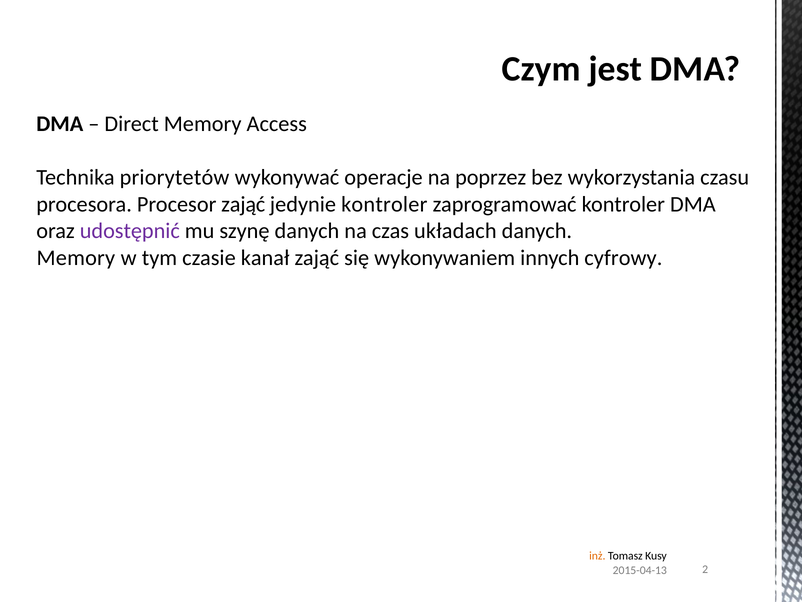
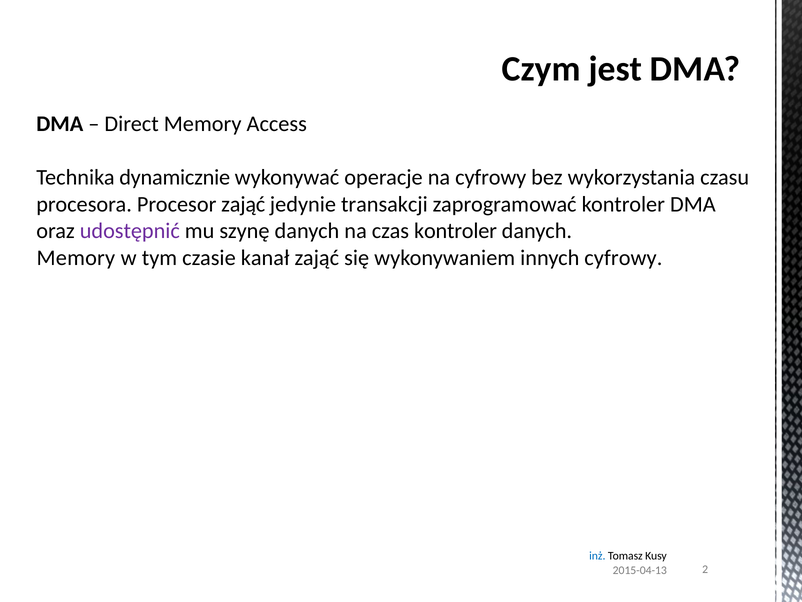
priorytetów: priorytetów -> dynamicznie
na poprzez: poprzez -> cyfrowy
jedynie kontroler: kontroler -> transakcji
czas układach: układach -> kontroler
inż colour: orange -> blue
